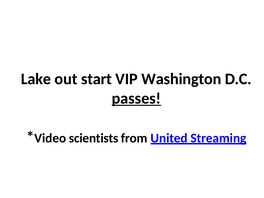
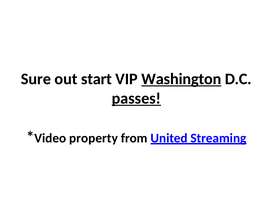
Lake: Lake -> Sure
Washington underline: none -> present
scientists: scientists -> property
